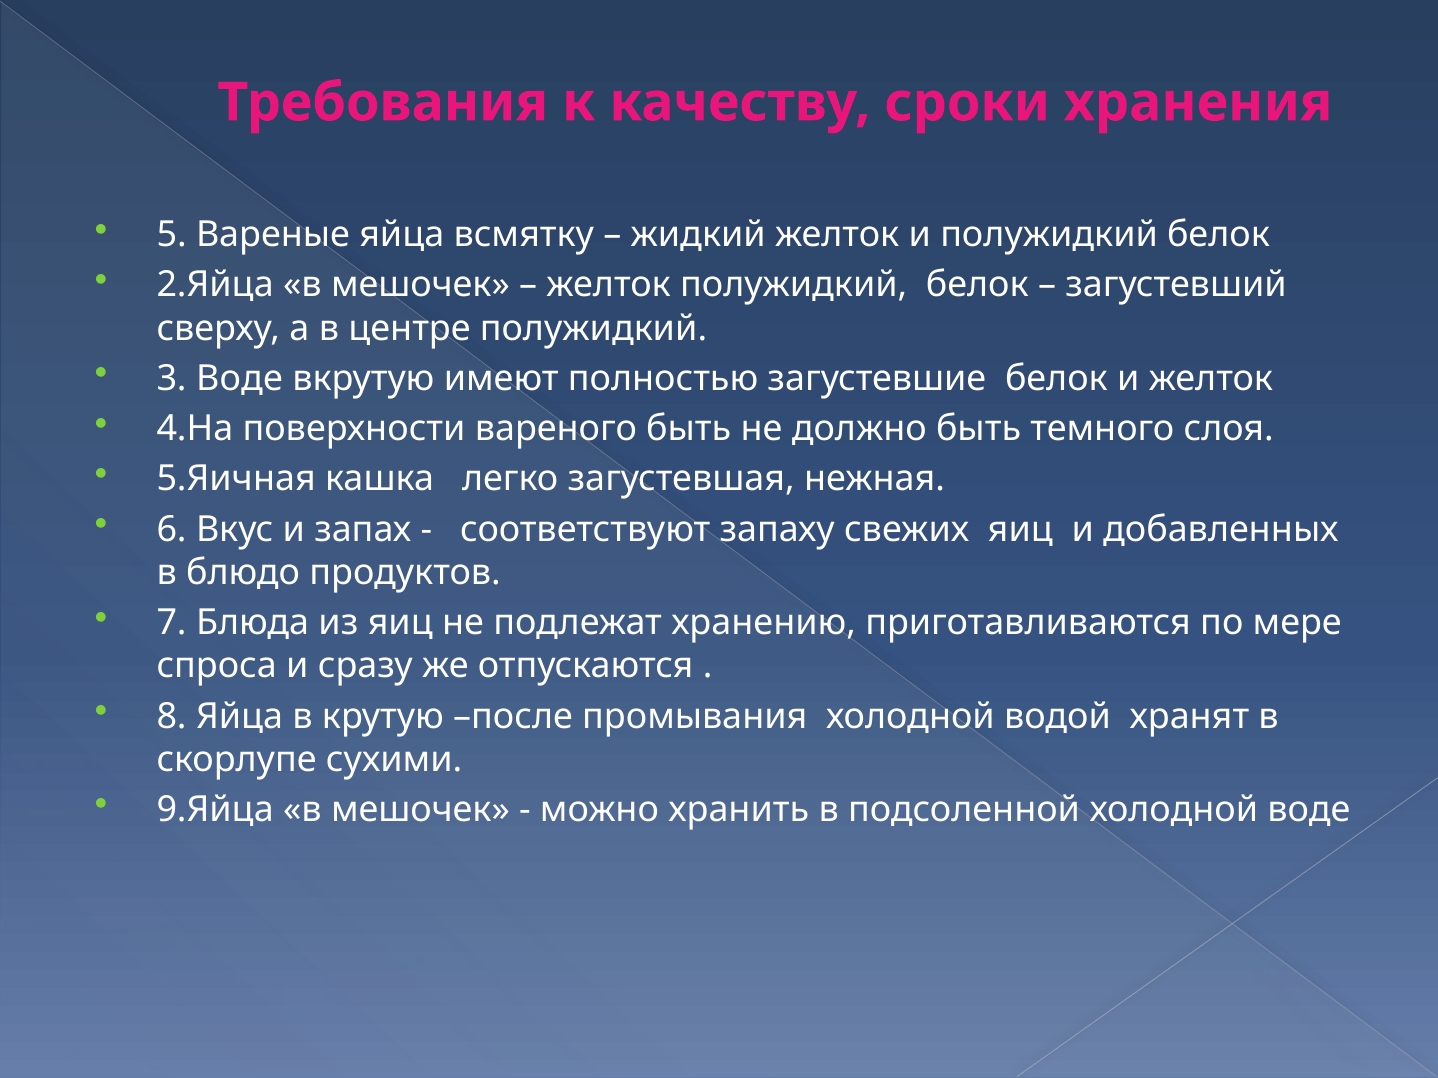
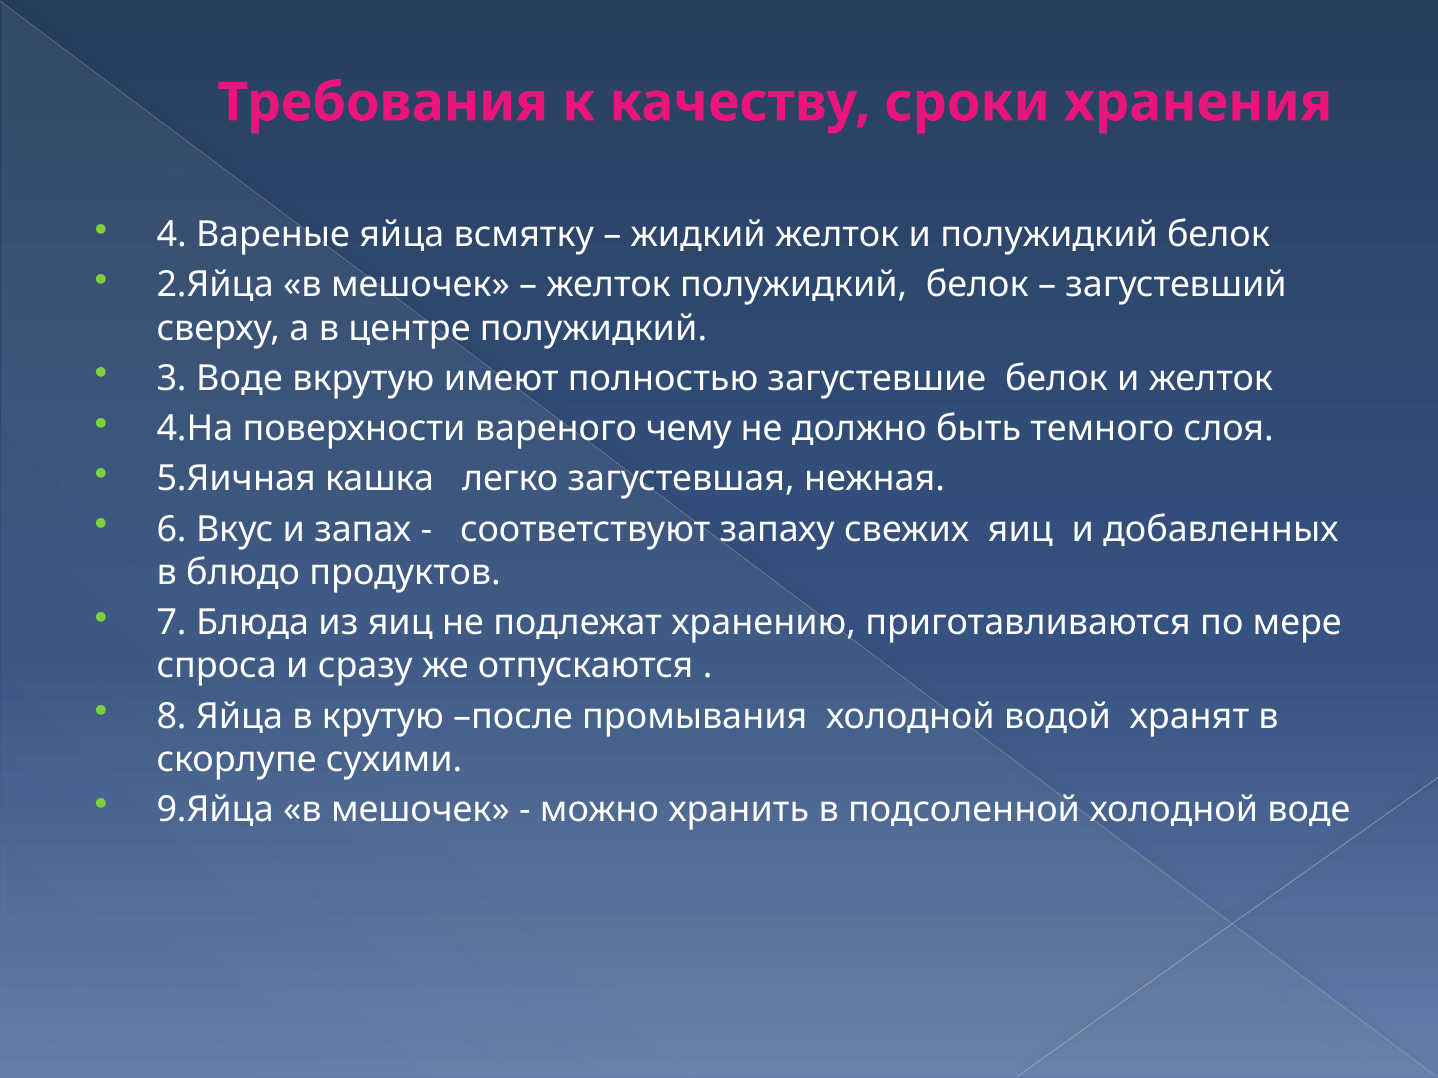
5: 5 -> 4
вареного быть: быть -> чему
